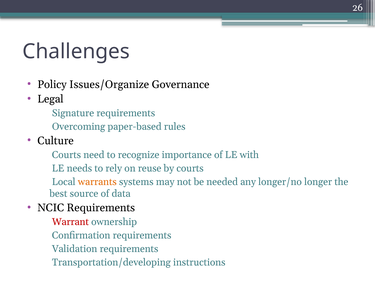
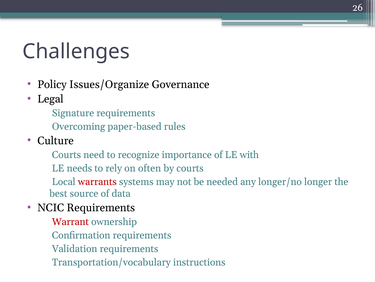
reuse: reuse -> often
warrants colour: orange -> red
Transportation/developing: Transportation/developing -> Transportation/vocabulary
